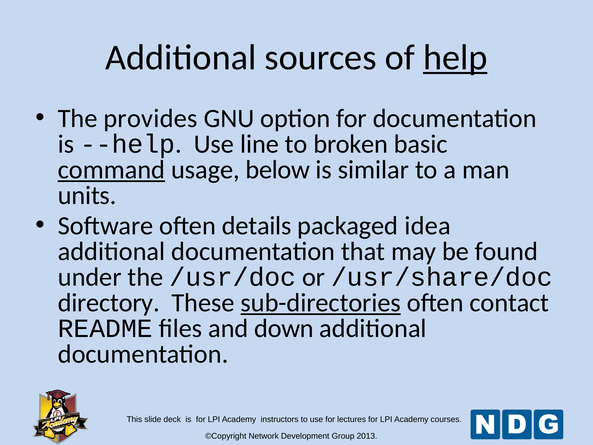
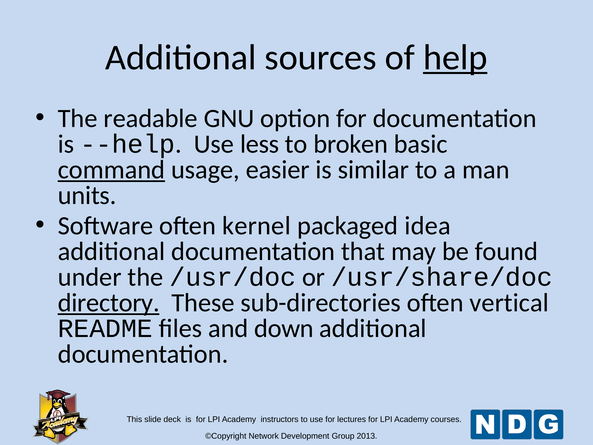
provides: provides -> readable
line: line -> less
below: below -> easier
details: details -> kernel
directory underline: none -> present
sub-directories underline: present -> none
contact: contact -> vertical
